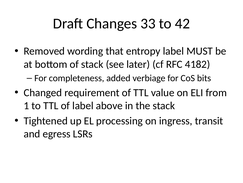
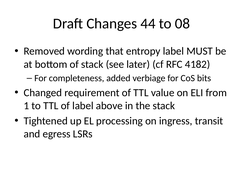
33: 33 -> 44
42: 42 -> 08
